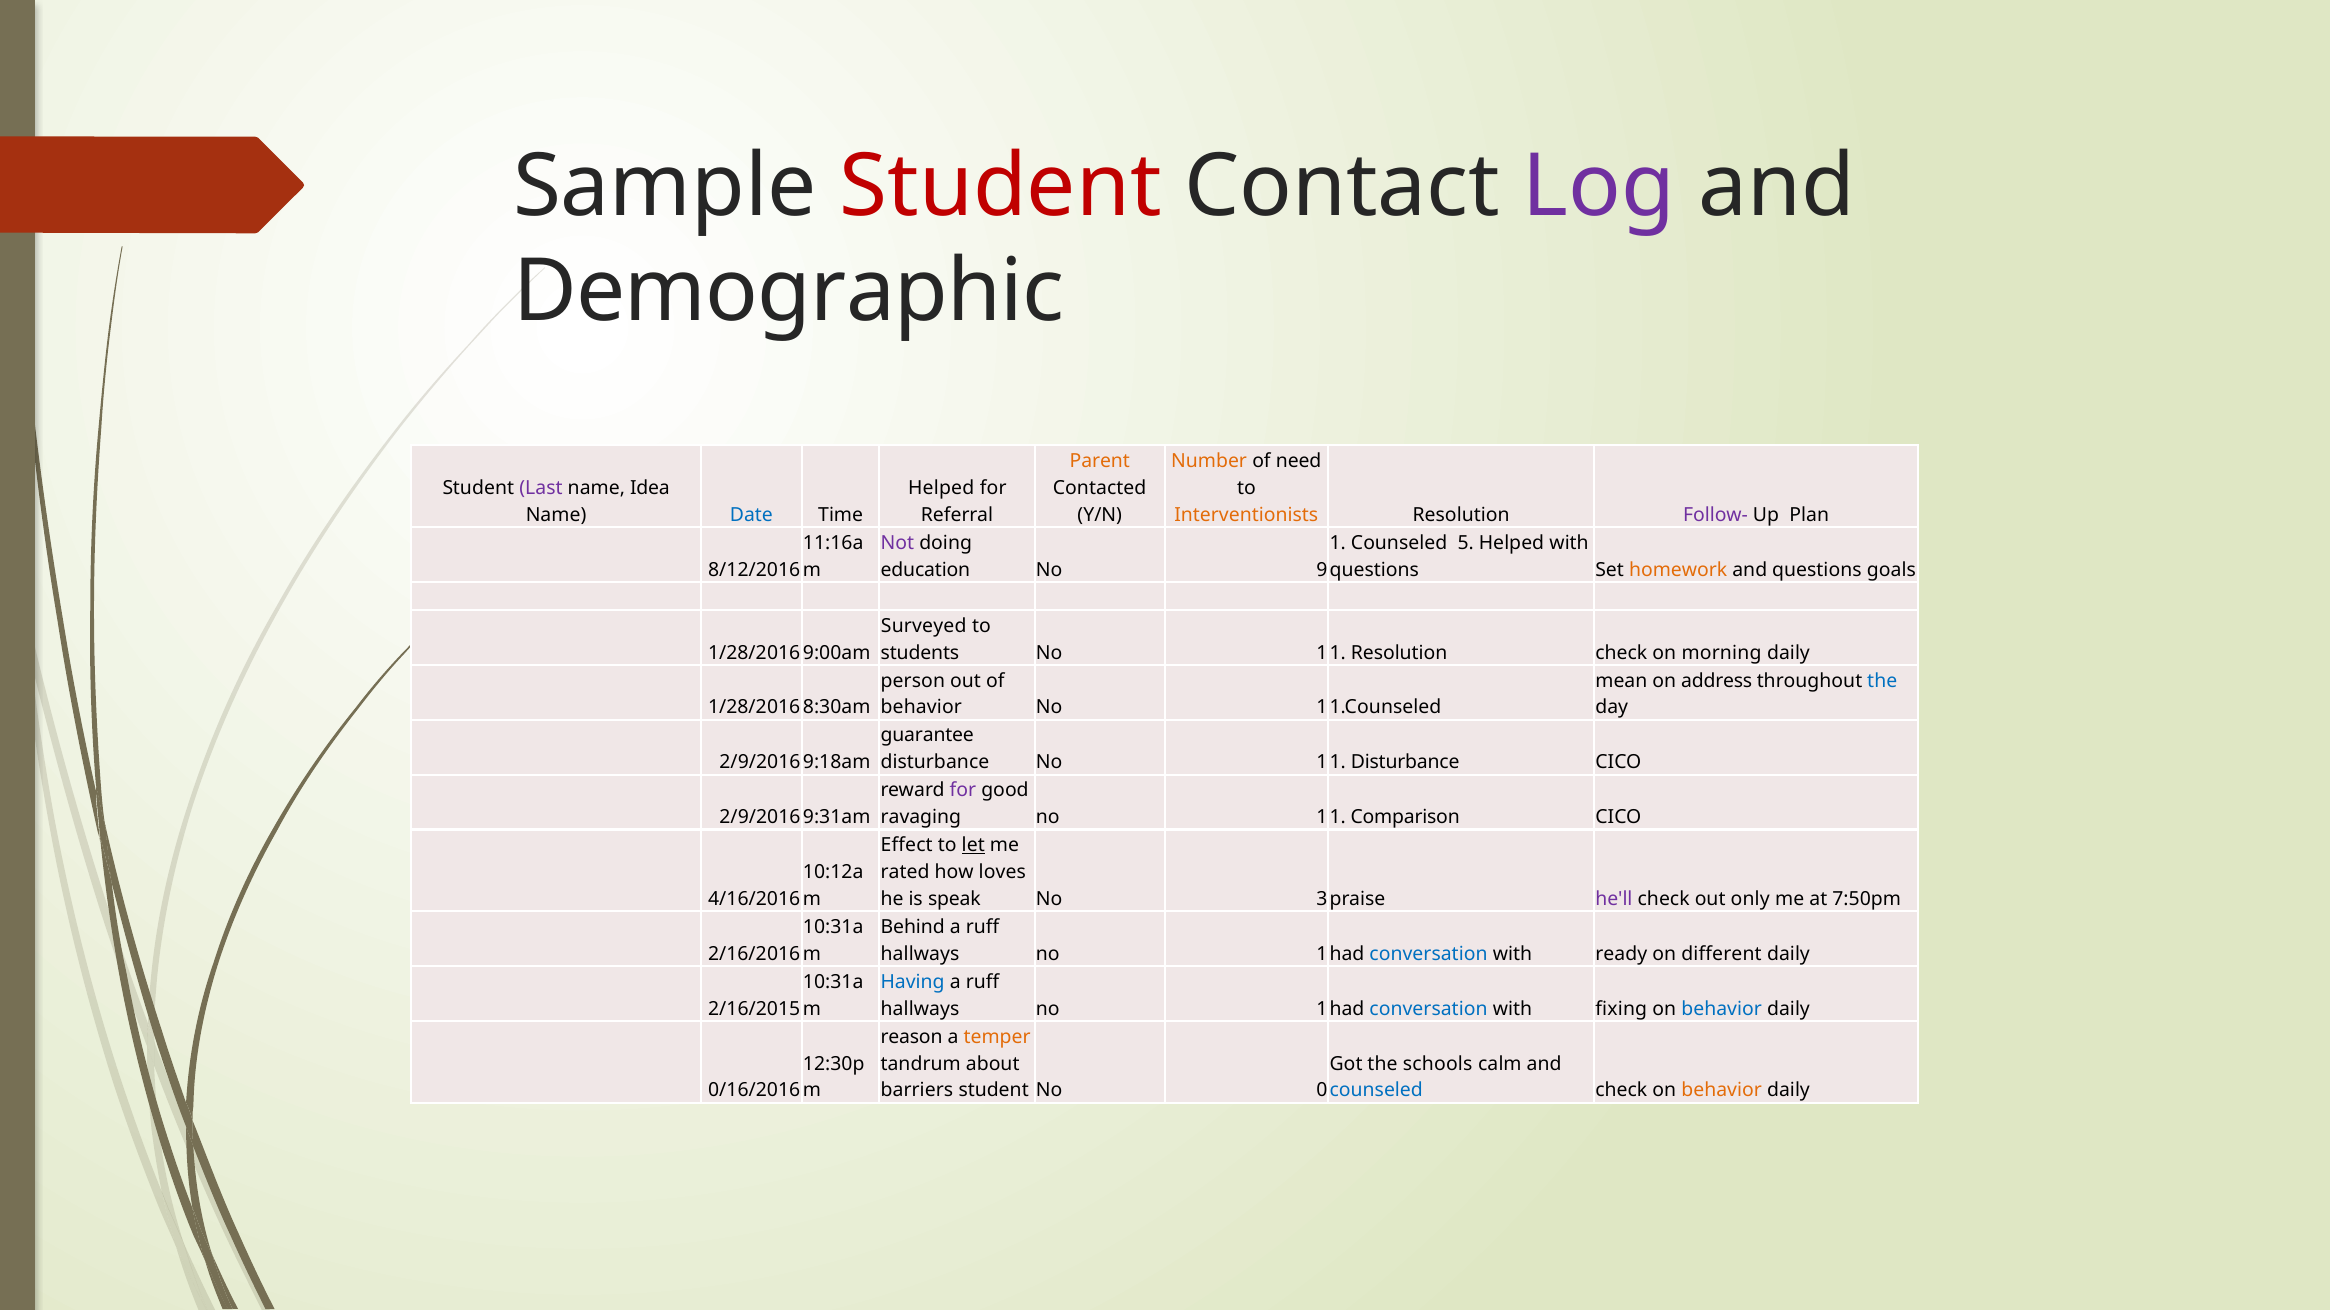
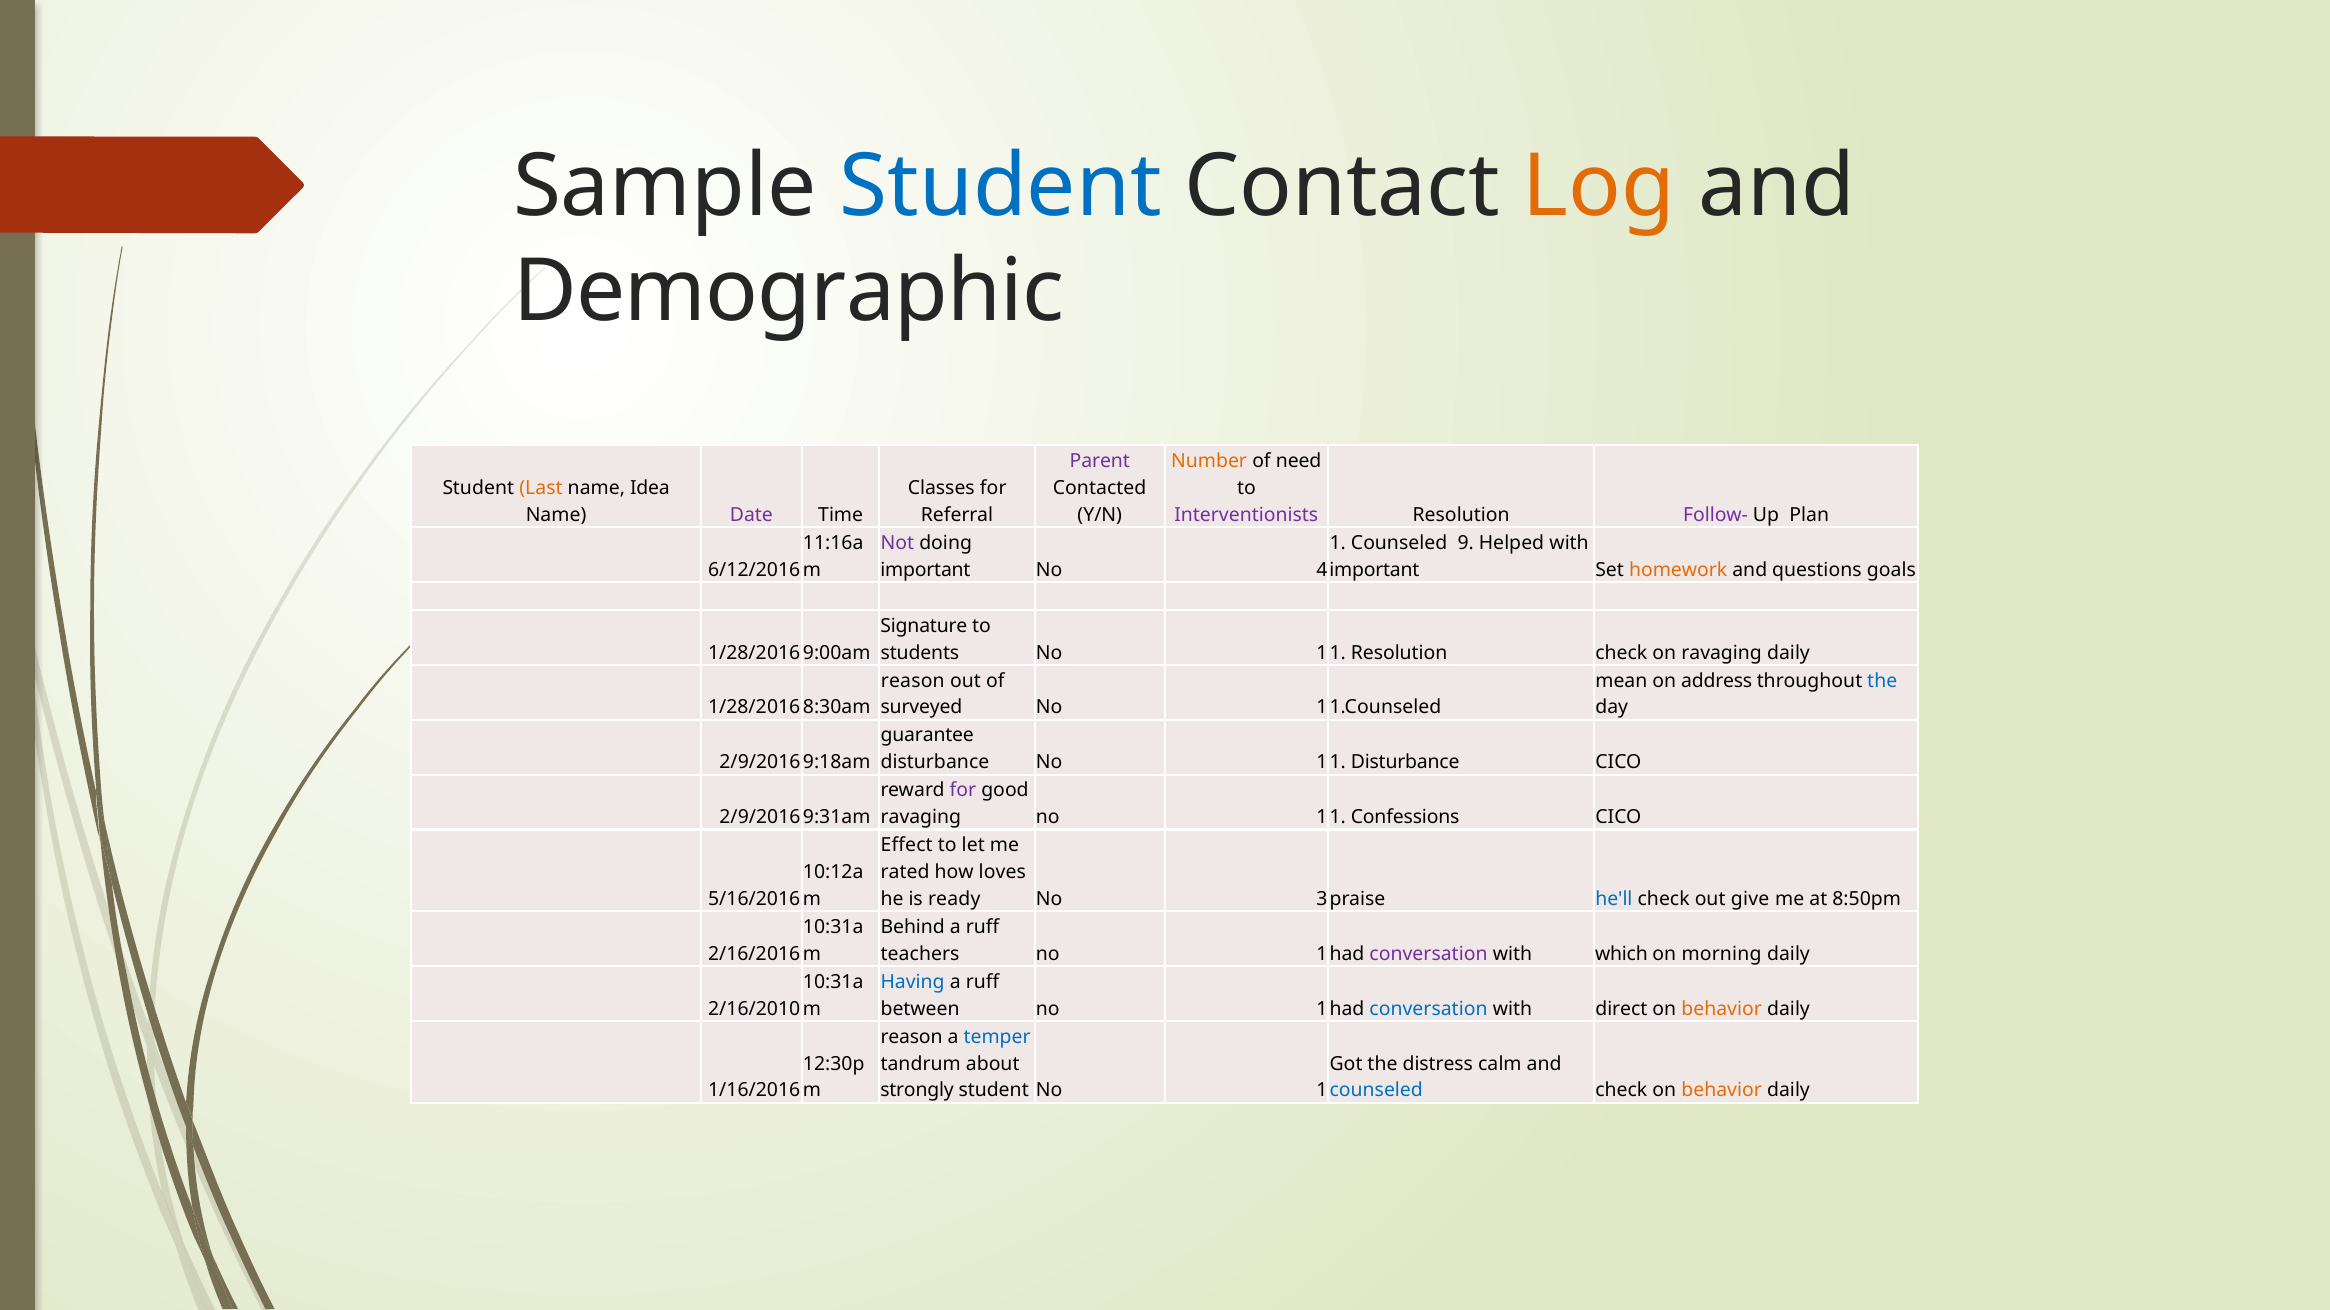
Student at (1001, 187) colour: red -> blue
Log colour: purple -> orange
Parent colour: orange -> purple
Last colour: purple -> orange
Helped at (941, 488): Helped -> Classes
Date colour: blue -> purple
Interventionists colour: orange -> purple
5: 5 -> 9
8/12/2016: 8/12/2016 -> 6/12/2016
education at (925, 570): education -> important
9: 9 -> 4
questions at (1374, 570): questions -> important
Surveyed: Surveyed -> Signature
on morning: morning -> ravaging
person at (913, 681): person -> reason
behavior at (921, 708): behavior -> surveyed
Comparison: Comparison -> Confessions
let underline: present -> none
4/16/2016: 4/16/2016 -> 5/16/2016
speak: speak -> ready
he'll colour: purple -> blue
only: only -> give
7:50pm: 7:50pm -> 8:50pm
hallways at (920, 954): hallways -> teachers
conversation at (1429, 954) colour: blue -> purple
ready: ready -> which
different: different -> morning
2/16/2015: 2/16/2015 -> 2/16/2010
hallways at (920, 1009): hallways -> between
fixing: fixing -> direct
behavior at (1722, 1009) colour: blue -> orange
temper colour: orange -> blue
schools: schools -> distress
0/16/2016: 0/16/2016 -> 1/16/2016
barriers: barriers -> strongly
No 0: 0 -> 1
